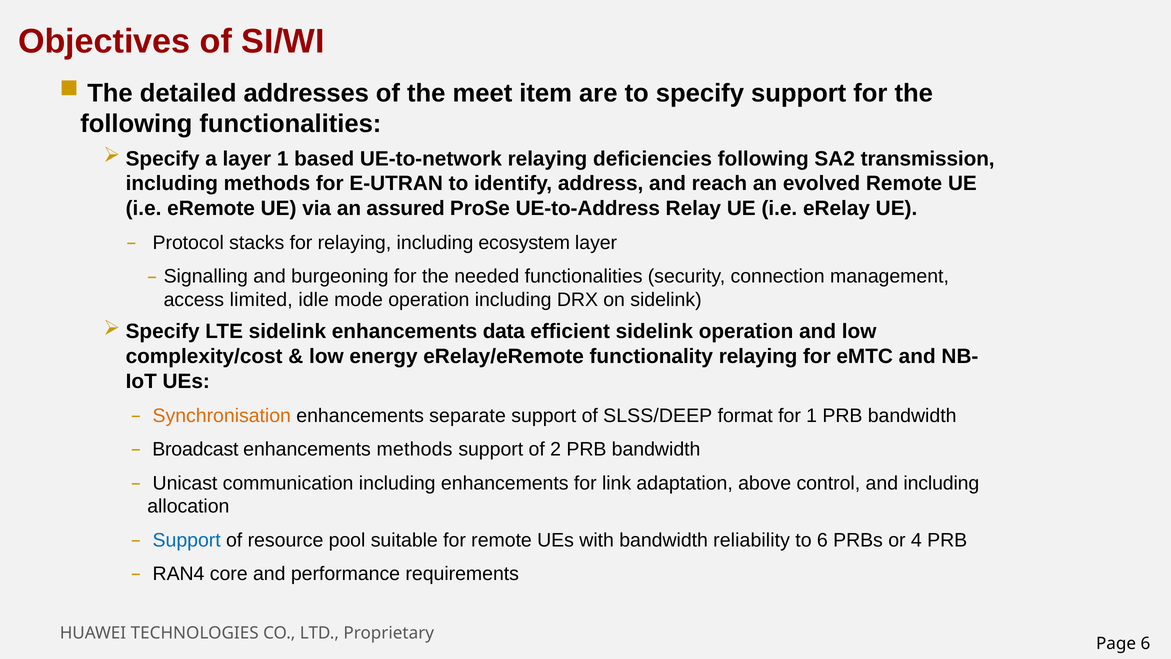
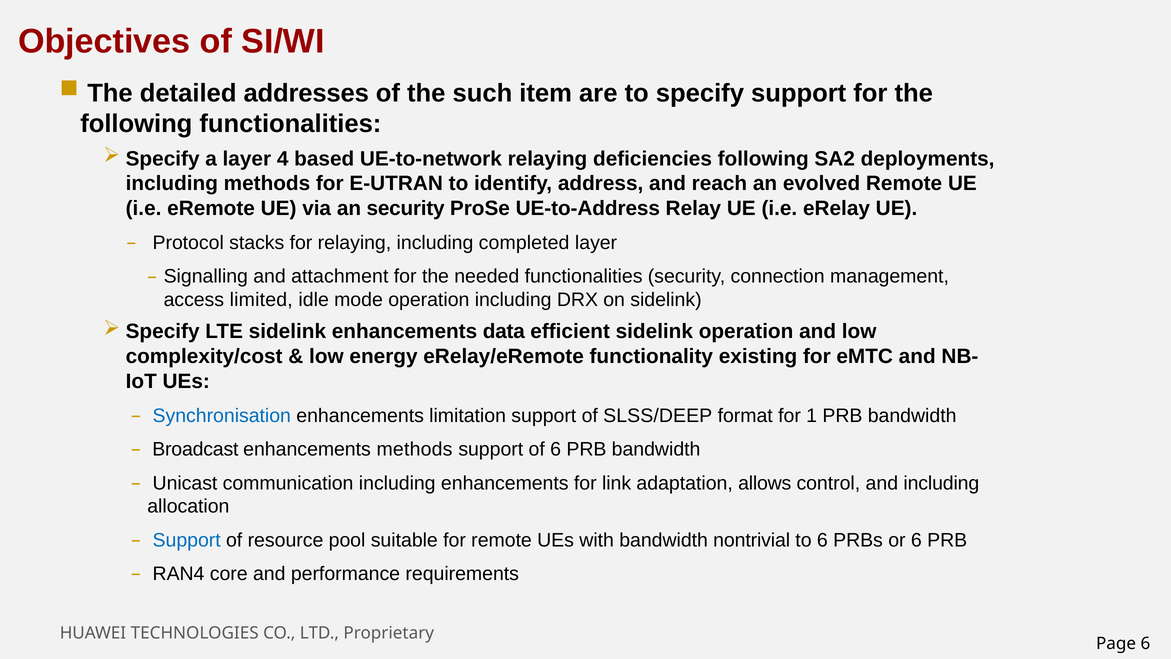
meet: meet -> such
layer 1: 1 -> 4
transmission: transmission -> deployments
an assured: assured -> security
ecosystem: ecosystem -> completed
burgeoning: burgeoning -> attachment
functionality relaying: relaying -> existing
Synchronisation colour: orange -> blue
separate: separate -> limitation
of 2: 2 -> 6
above: above -> allows
reliability: reliability -> nontrivial
or 4: 4 -> 6
